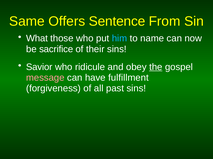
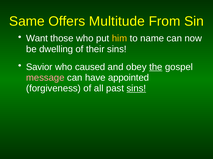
Sentence: Sentence -> Multitude
What: What -> Want
him colour: light blue -> yellow
sacrifice: sacrifice -> dwelling
ridicule: ridicule -> caused
fulfillment: fulfillment -> appointed
sins at (136, 89) underline: none -> present
